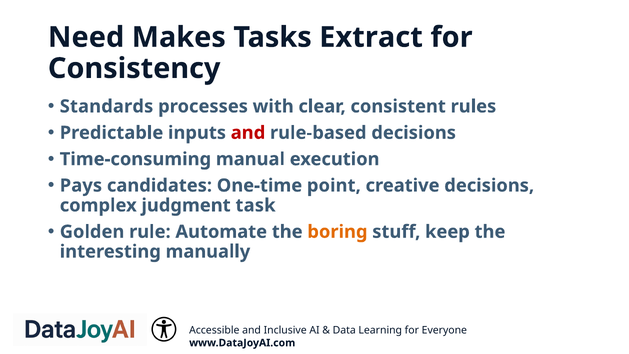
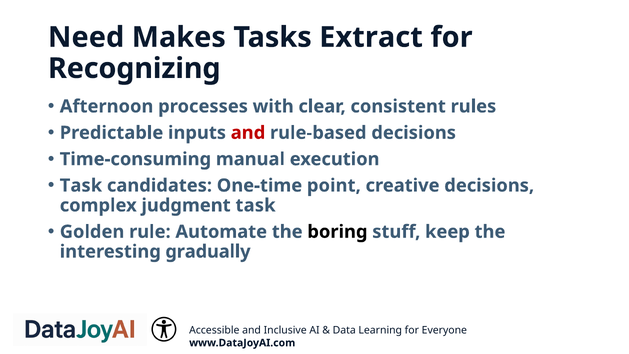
Consistency: Consistency -> Recognizing
Standards: Standards -> Afternoon
Pays at (81, 185): Pays -> Task
boring colour: orange -> black
manually: manually -> gradually
